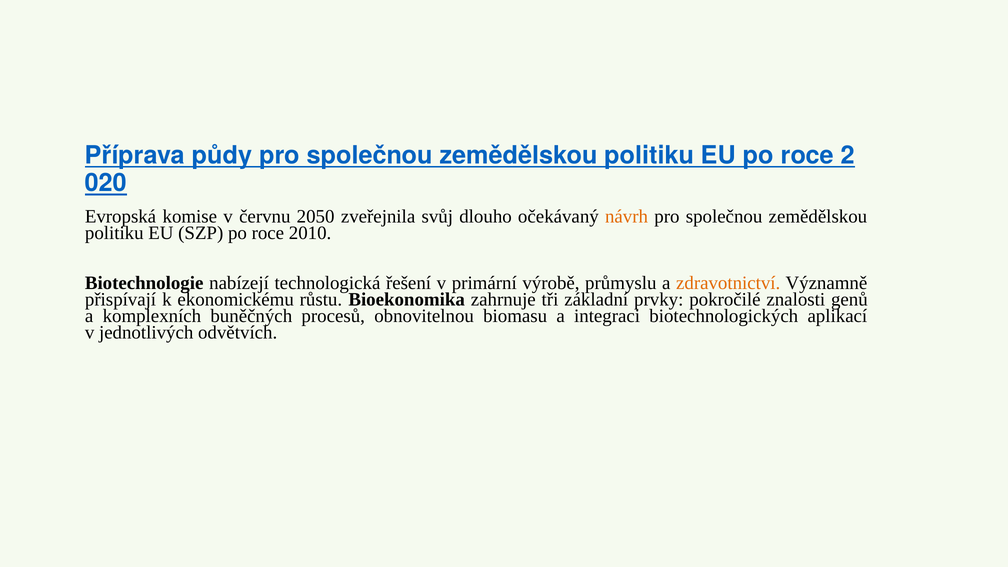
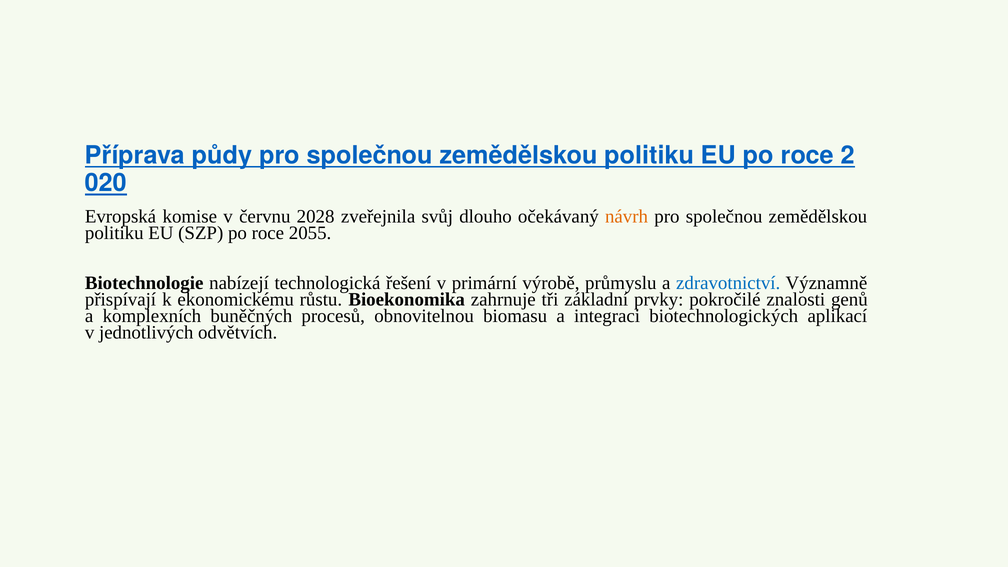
2050: 2050 -> 2028
2010: 2010 -> 2055
zdravotnictví colour: orange -> blue
